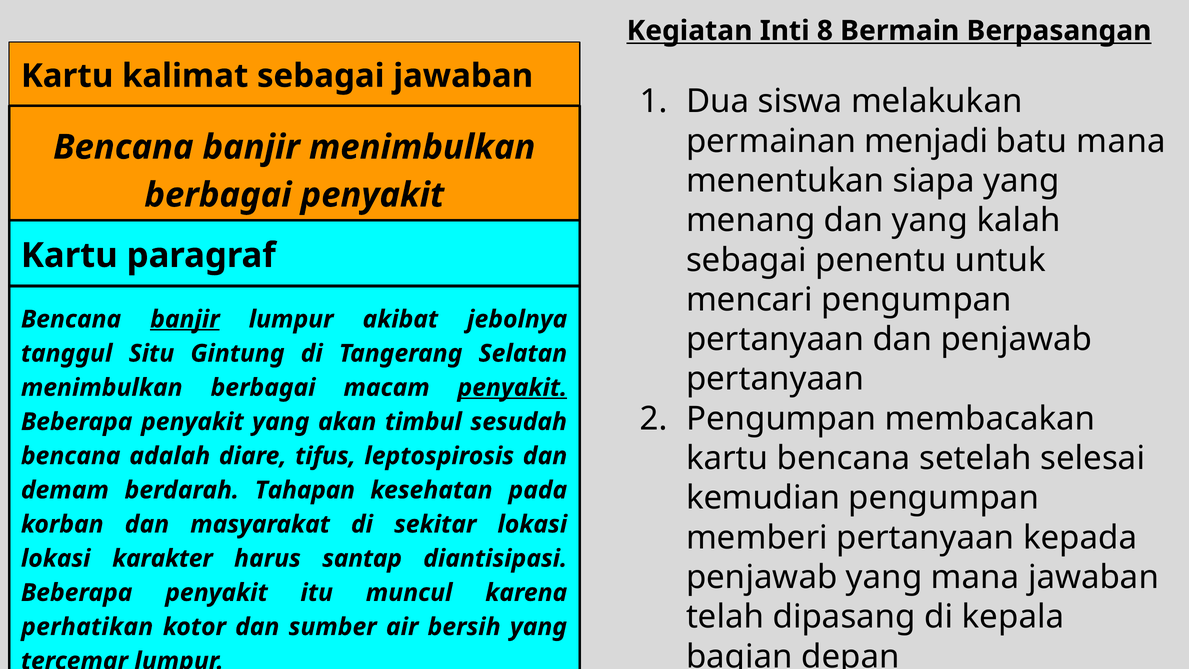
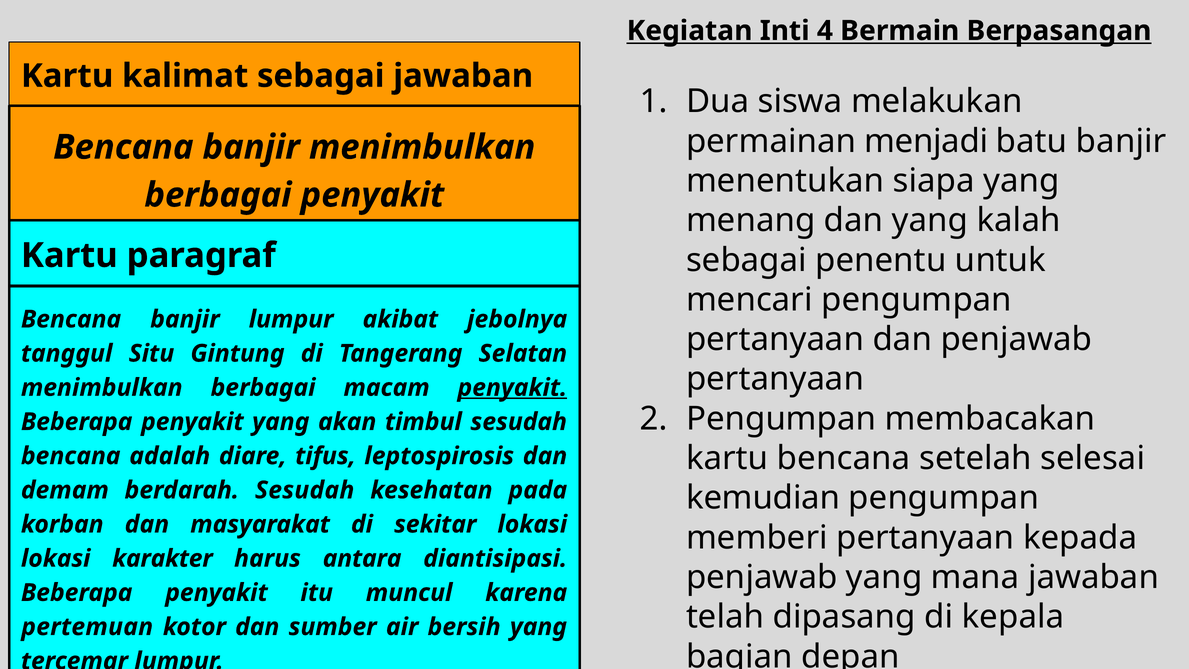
8: 8 -> 4
batu mana: mana -> banjir
banjir at (185, 319) underline: present -> none
berdarah Tahapan: Tahapan -> Sesudah
santap: santap -> antara
perhatikan: perhatikan -> pertemuan
